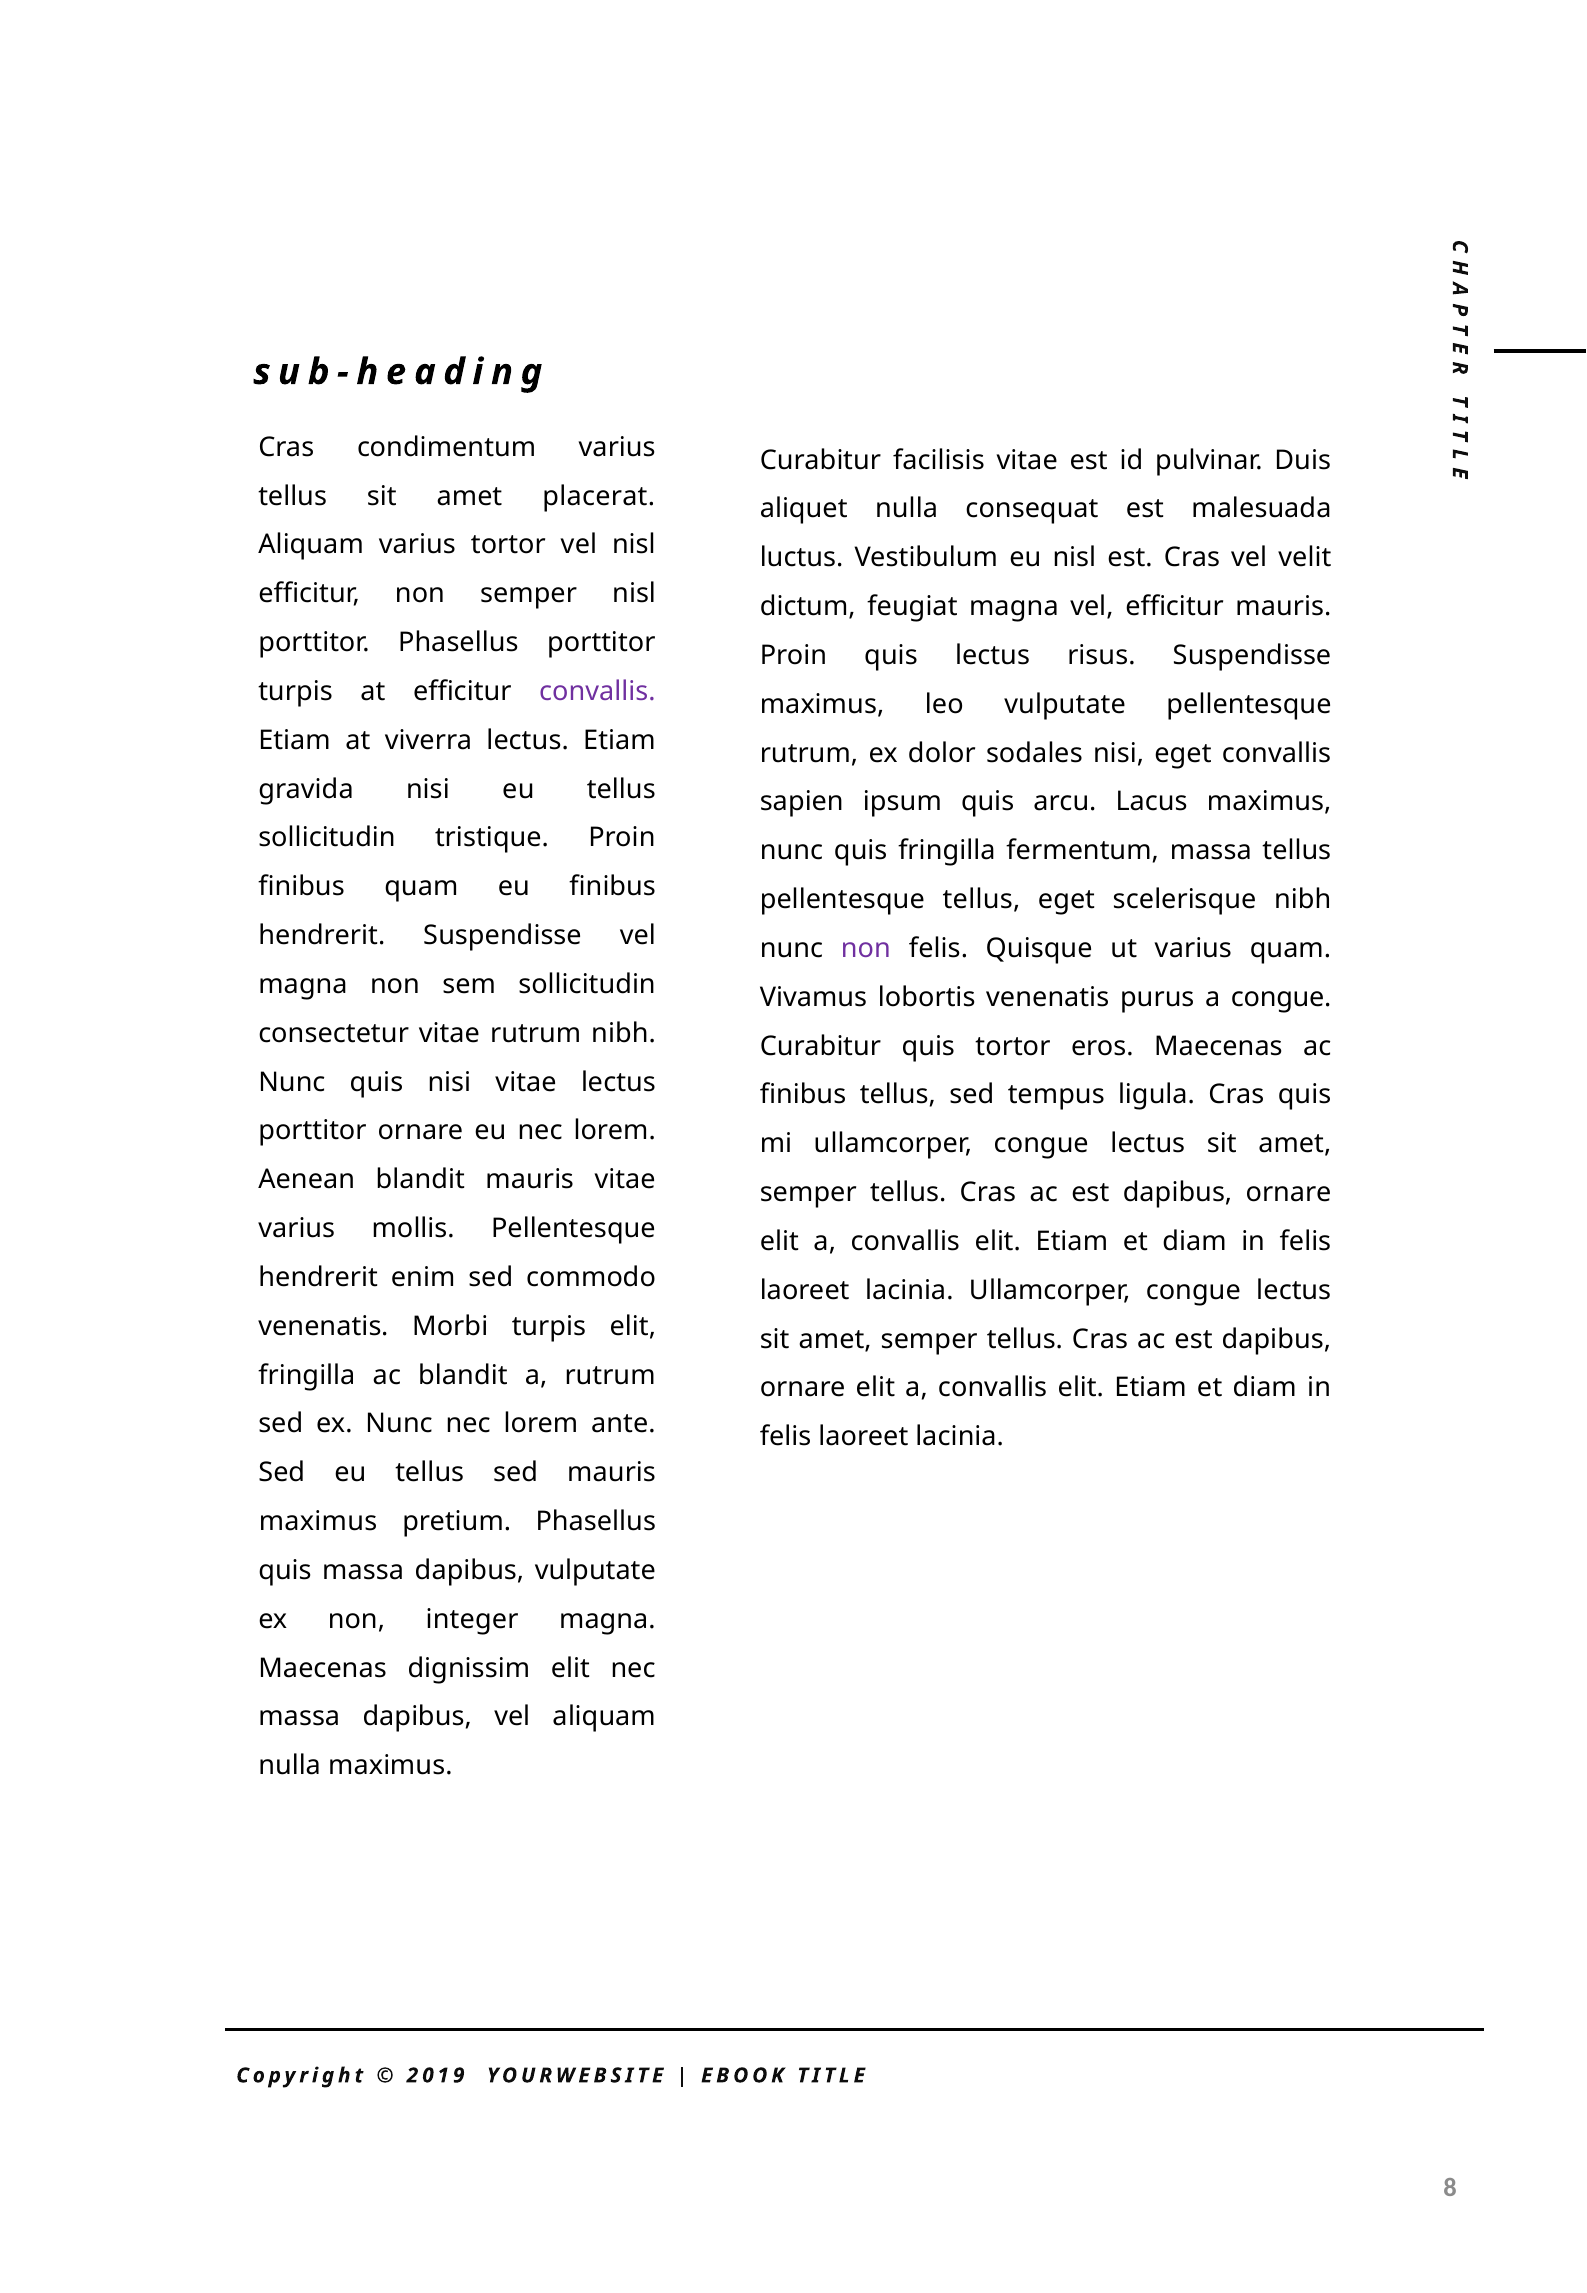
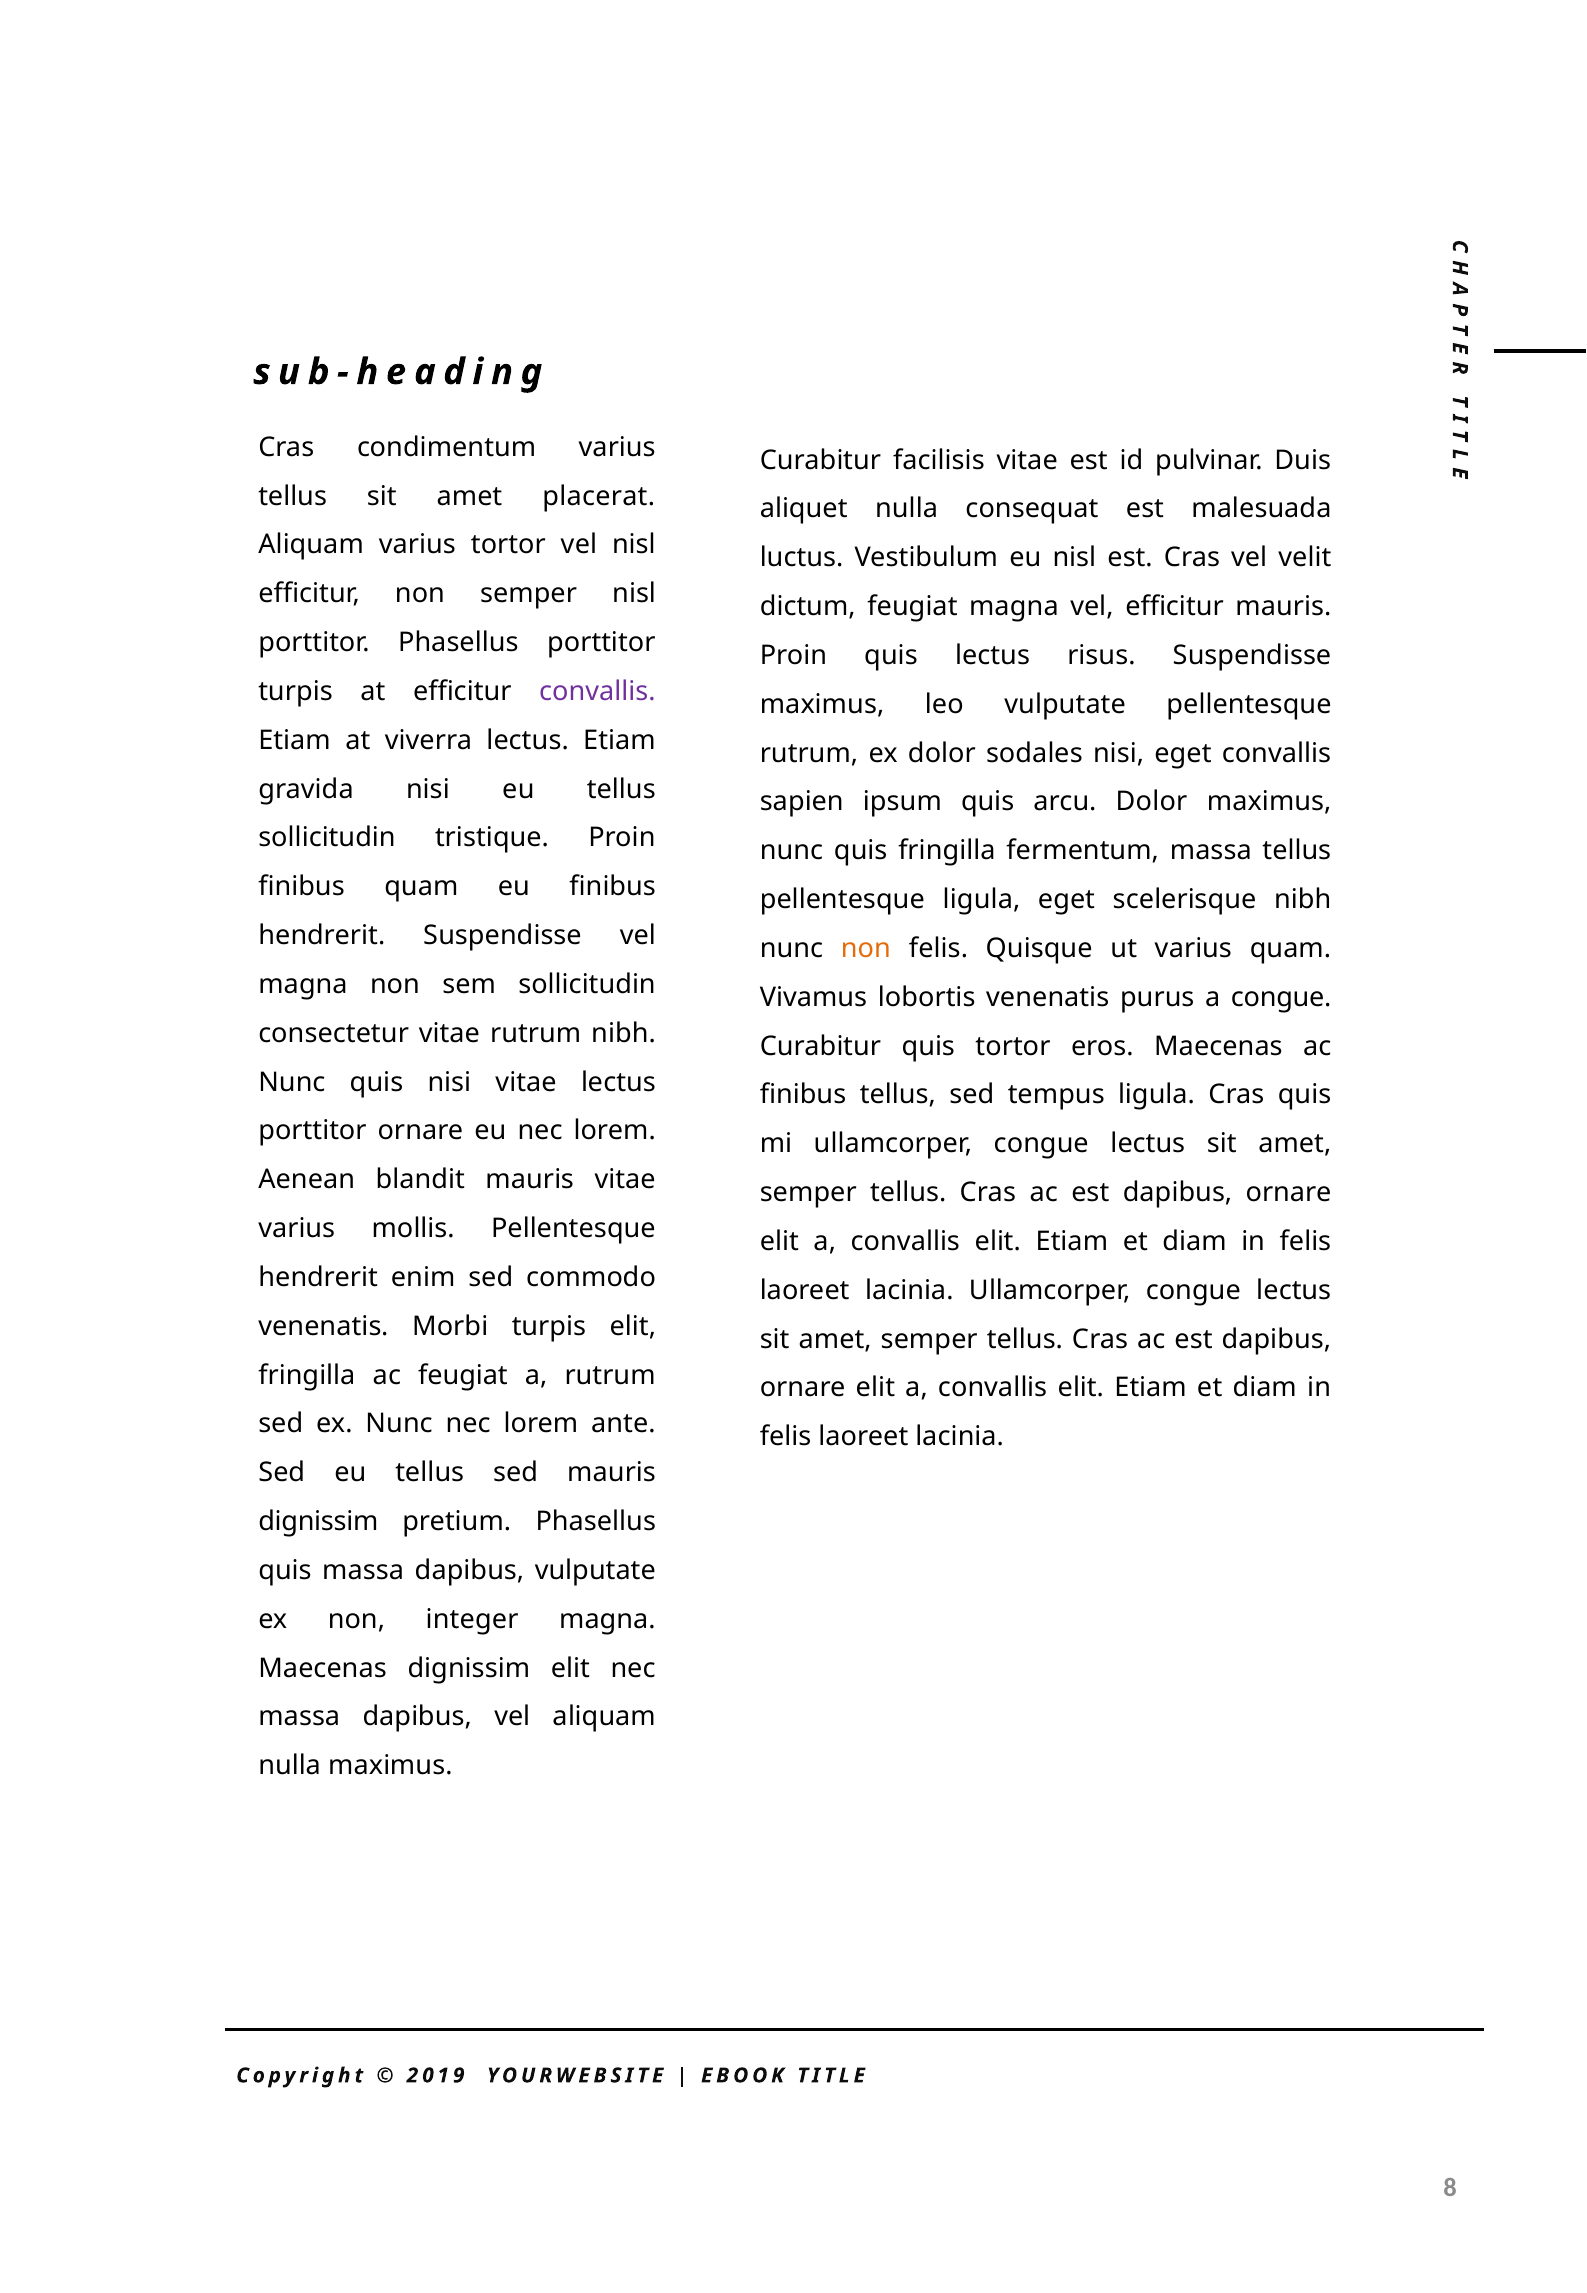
arcu Lacus: Lacus -> Dolor
pellentesque tellus: tellus -> ligula
non at (866, 948) colour: purple -> orange
ac blandit: blandit -> feugiat
maximus at (318, 1521): maximus -> dignissim
